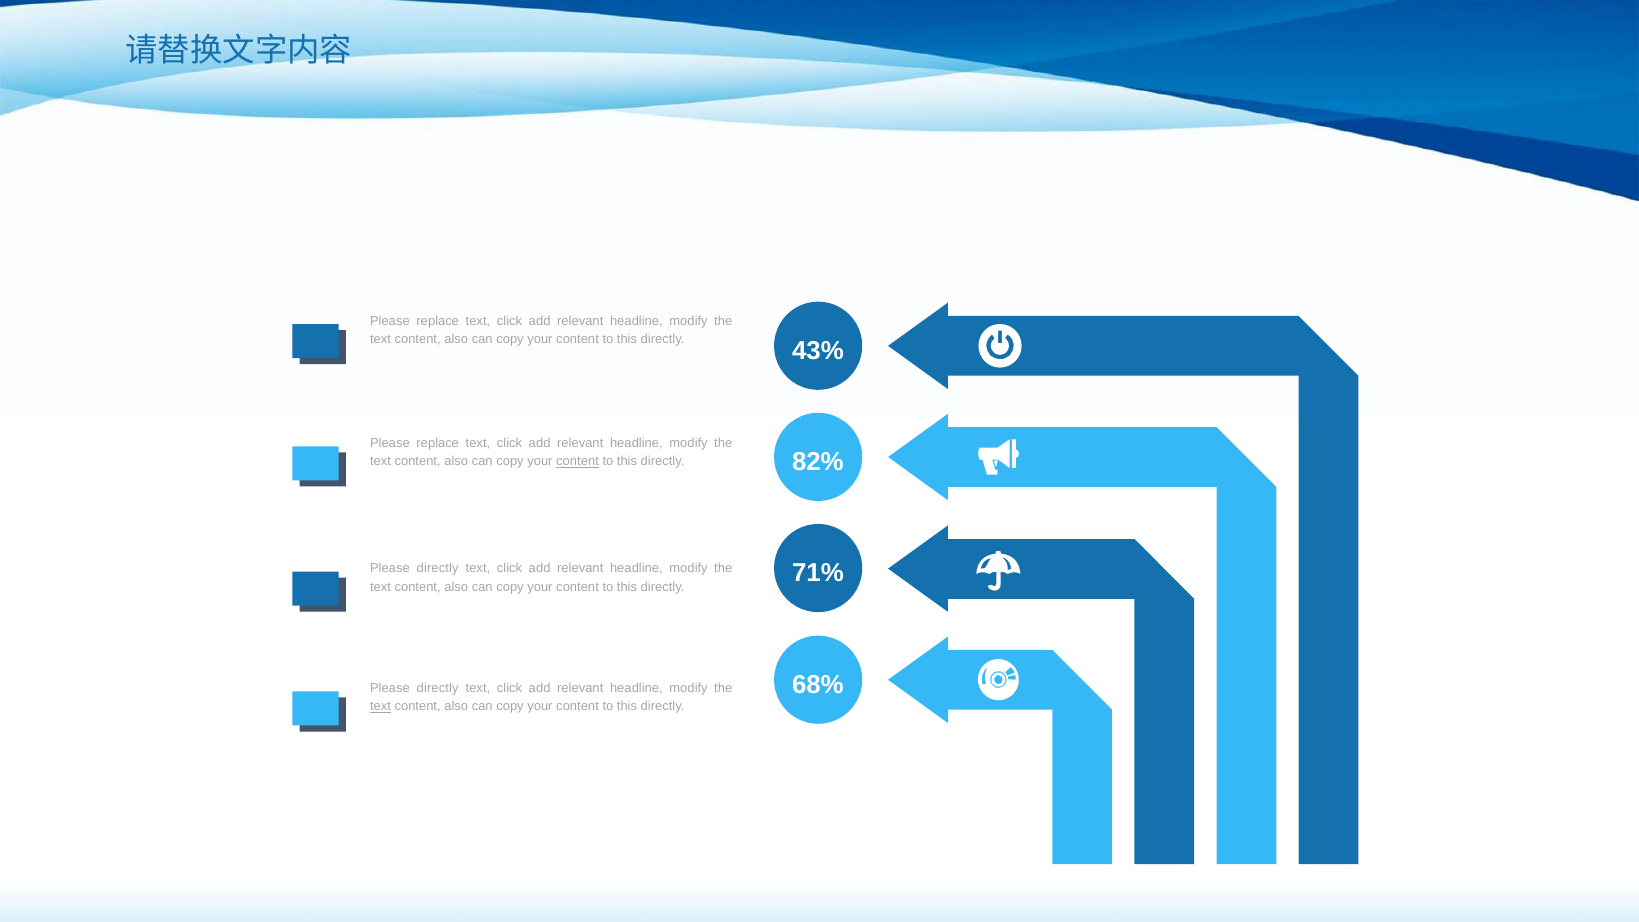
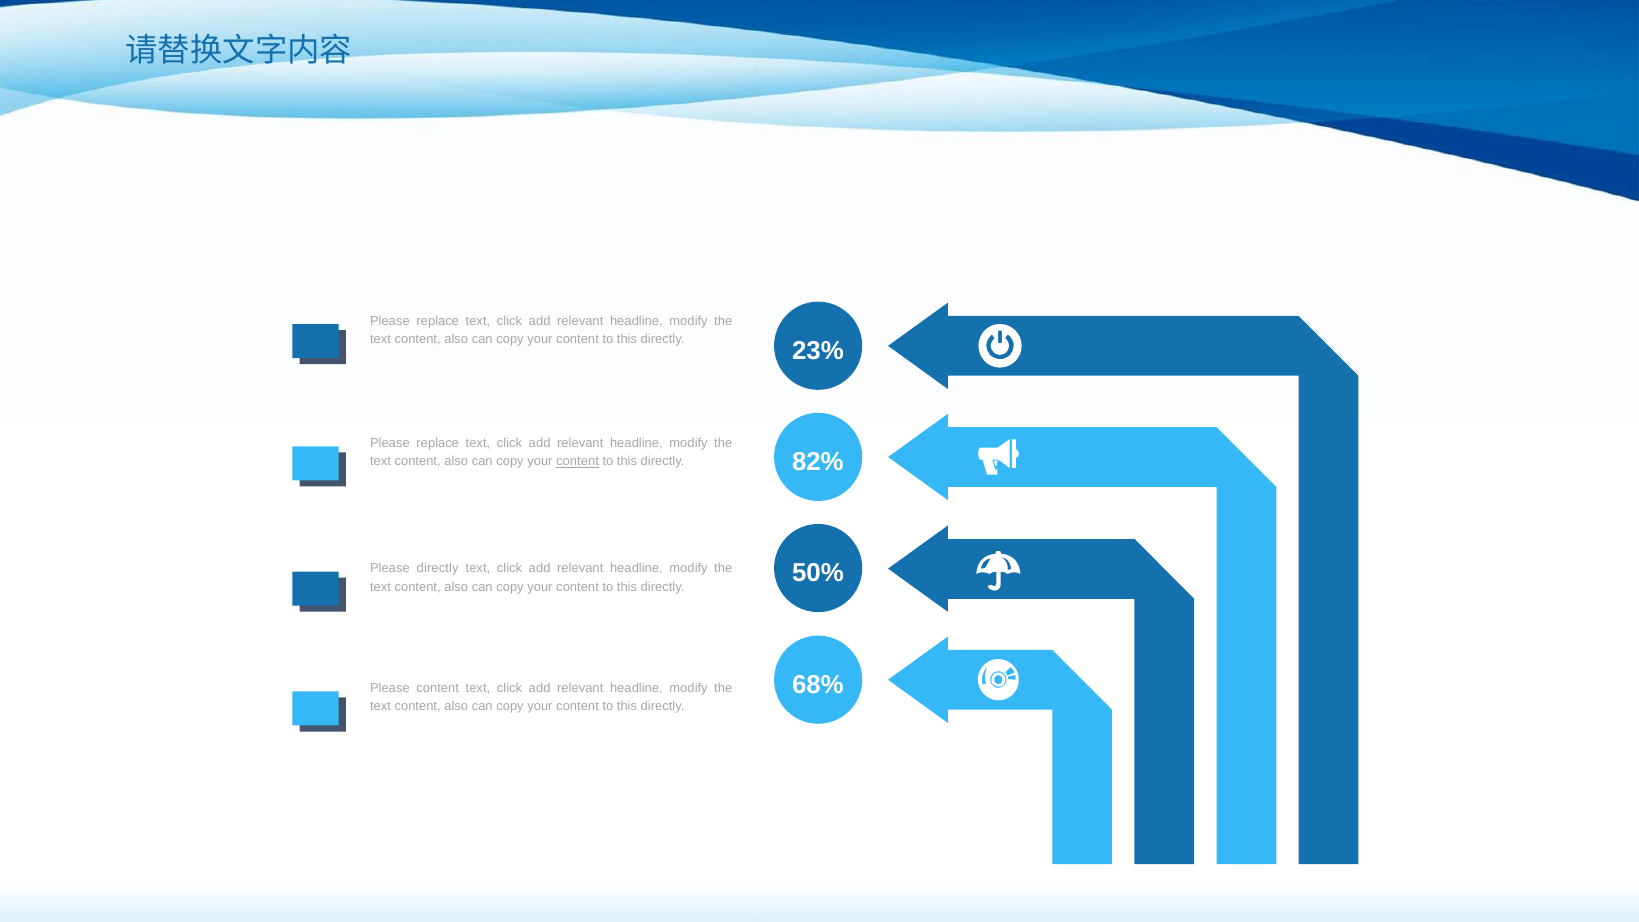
43%: 43% -> 23%
71%: 71% -> 50%
directly at (438, 688): directly -> content
text at (381, 707) underline: present -> none
